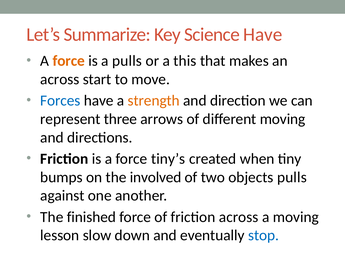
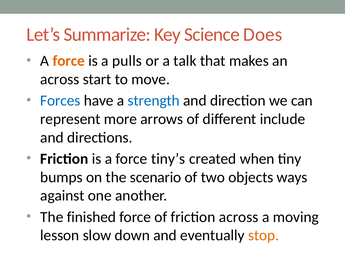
Science Have: Have -> Does
this: this -> talk
strength colour: orange -> blue
three: three -> more
different moving: moving -> include
involved: involved -> scenario
objects pulls: pulls -> ways
stop colour: blue -> orange
